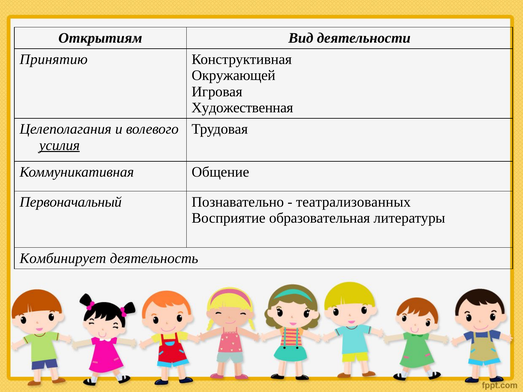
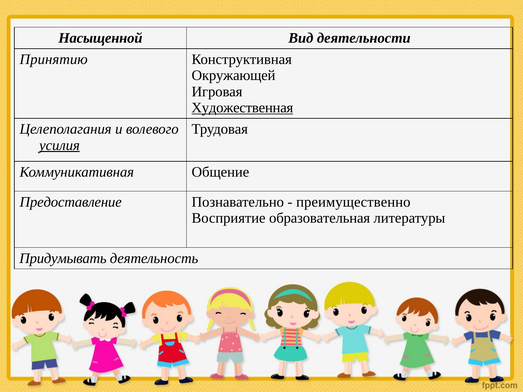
Открытиям: Открытиям -> Насыщенной
Художественная underline: none -> present
Первоначальный: Первоначальный -> Предоставление
театрализованных: театрализованных -> преимущественно
Комбинирует: Комбинирует -> Придумывать
